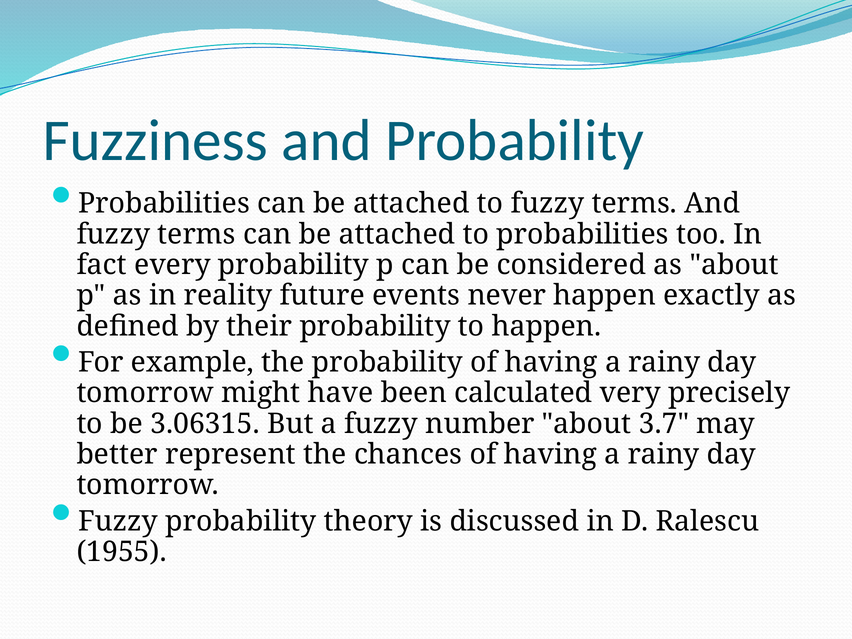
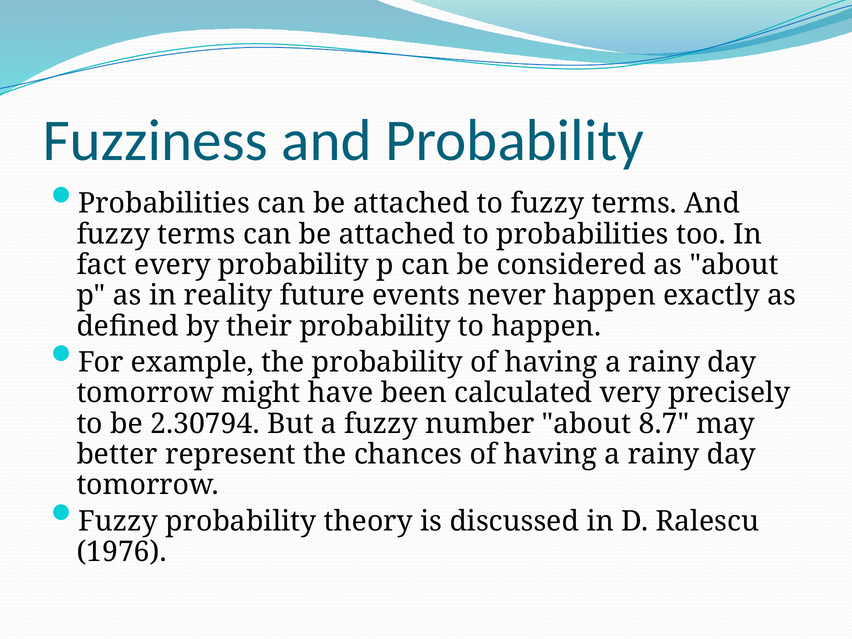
3.06315: 3.06315 -> 2.30794
3.7: 3.7 -> 8.7
1955: 1955 -> 1976
